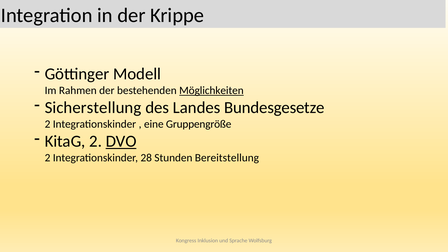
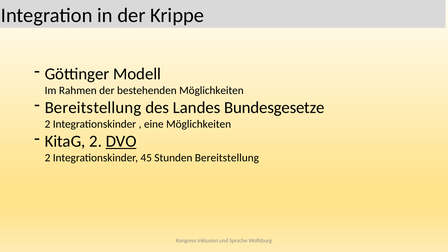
Möglichkeiten at (211, 90) underline: present -> none
Sicherstellung at (93, 108): Sicherstellung -> Bereitstellung
eine Gruppengröße: Gruppengröße -> Möglichkeiten
28: 28 -> 45
